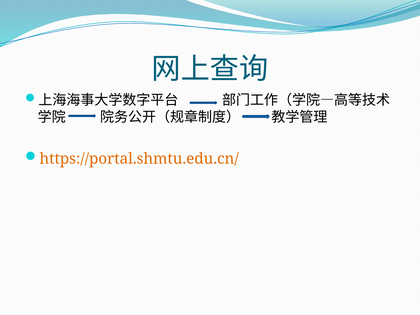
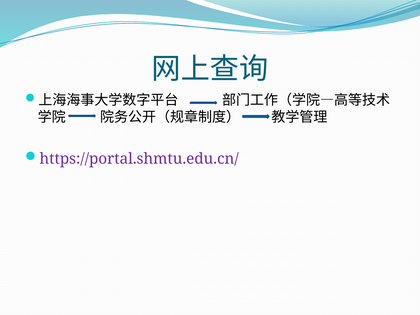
https://portal.shmtu.edu.cn/ colour: orange -> purple
